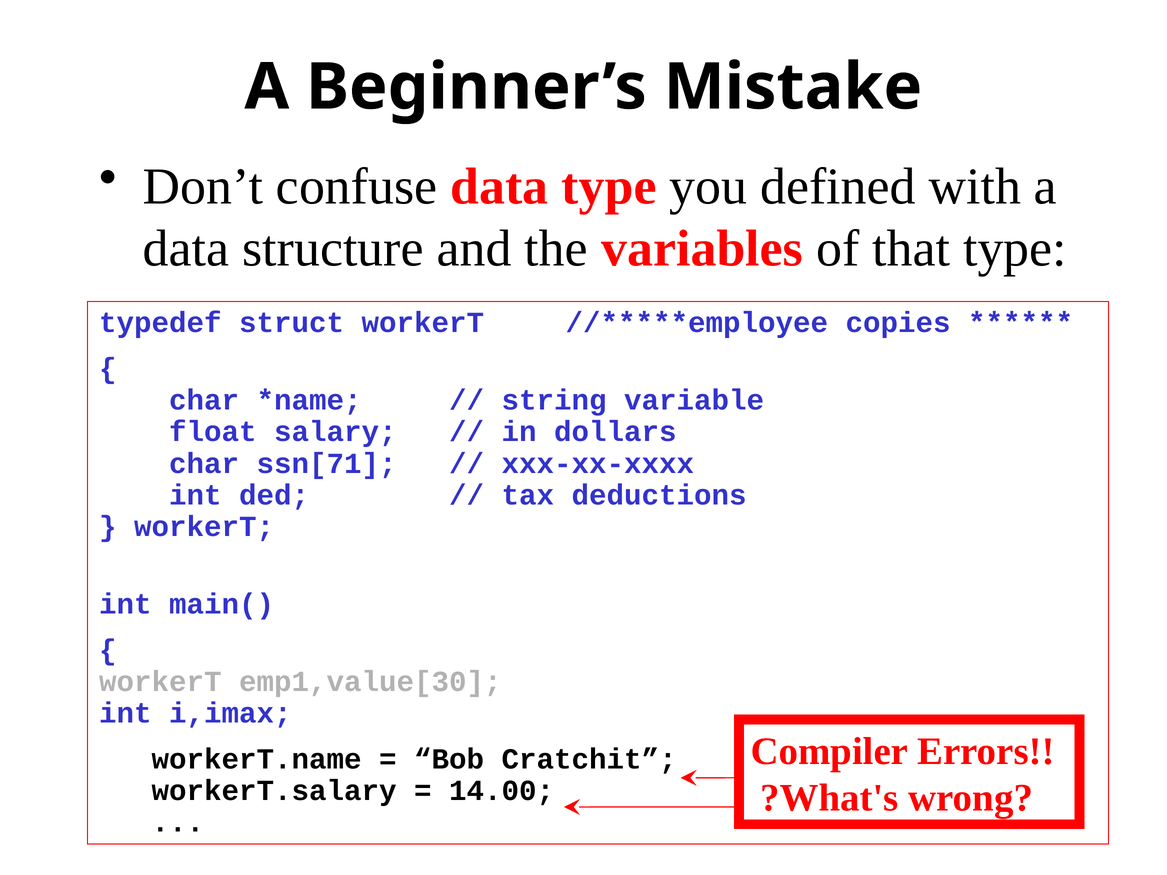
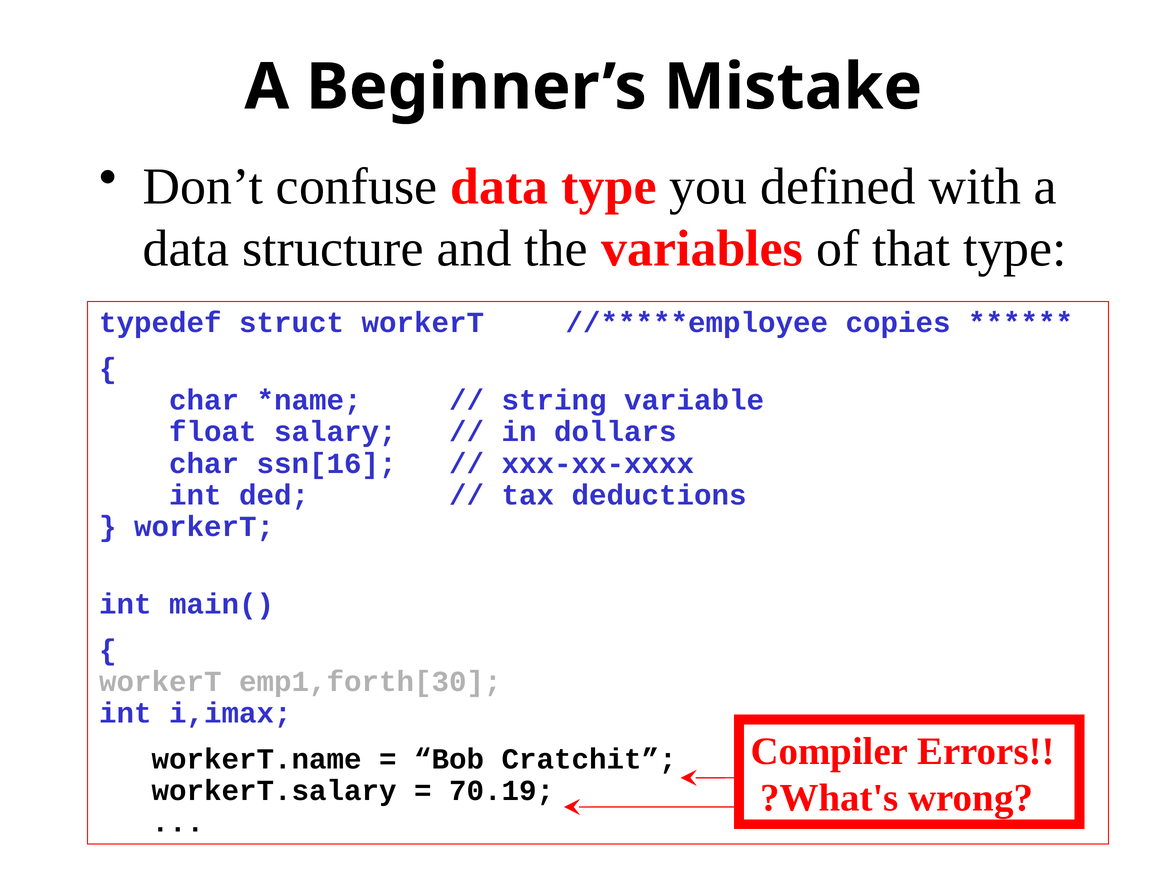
ssn[71: ssn[71 -> ssn[16
emp1,value[30: emp1,value[30 -> emp1,forth[30
14.00: 14.00 -> 70.19
